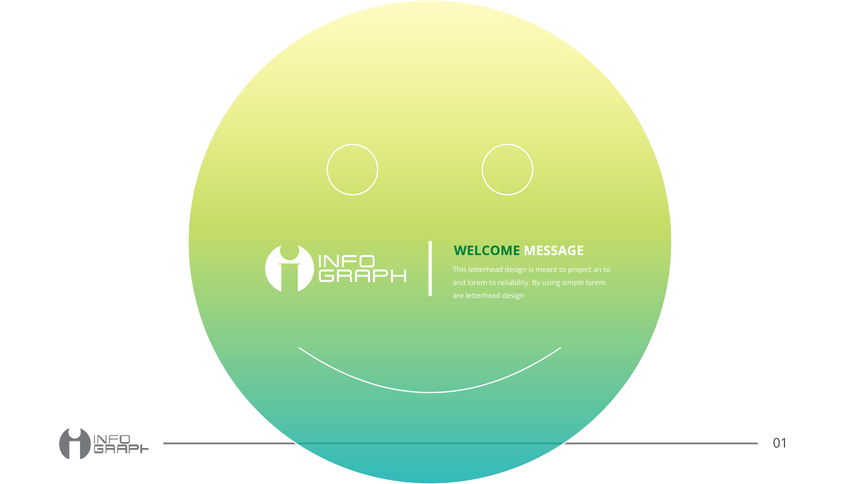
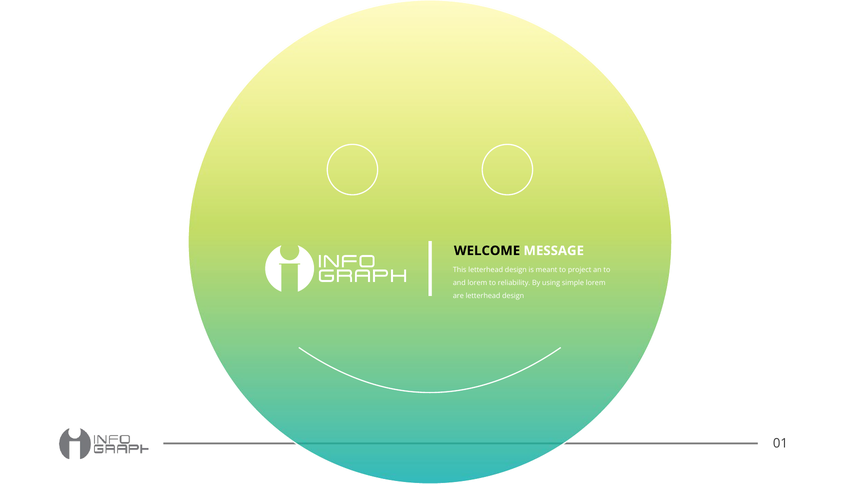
WELCOME colour: green -> black
